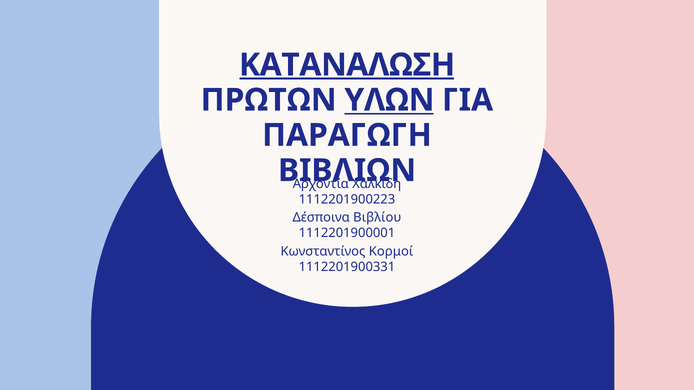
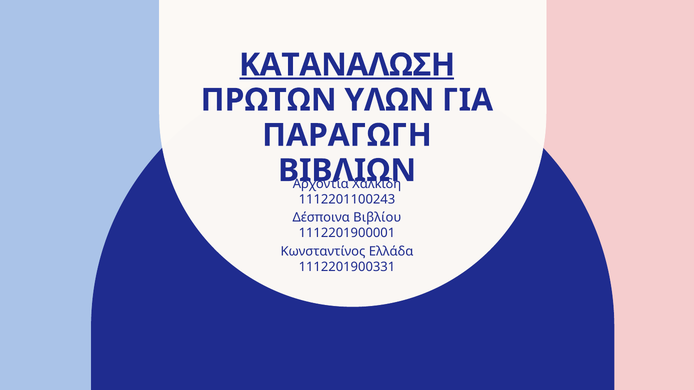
ΥΛΩΝ underline: present -> none
1112201900223: 1112201900223 -> 1112201100243
Κορμοί: Κορμοί -> Ελλάδα
